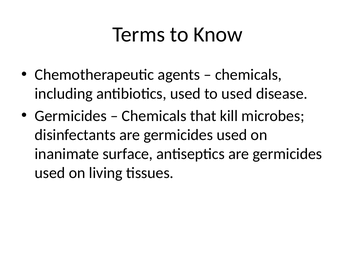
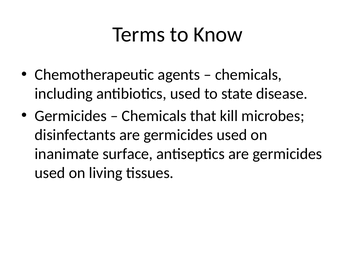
to used: used -> state
